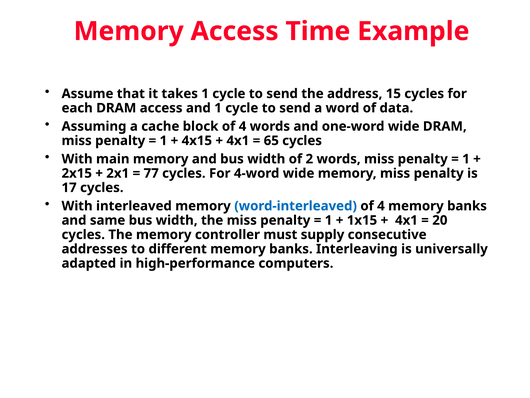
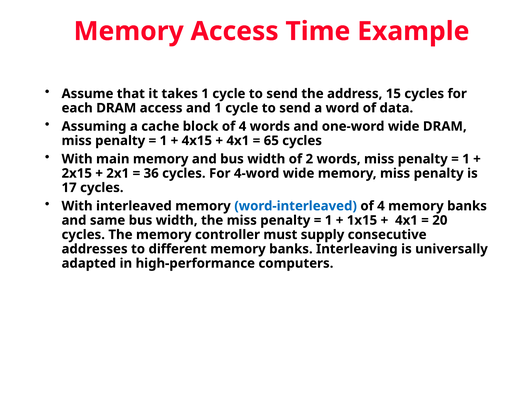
77: 77 -> 36
